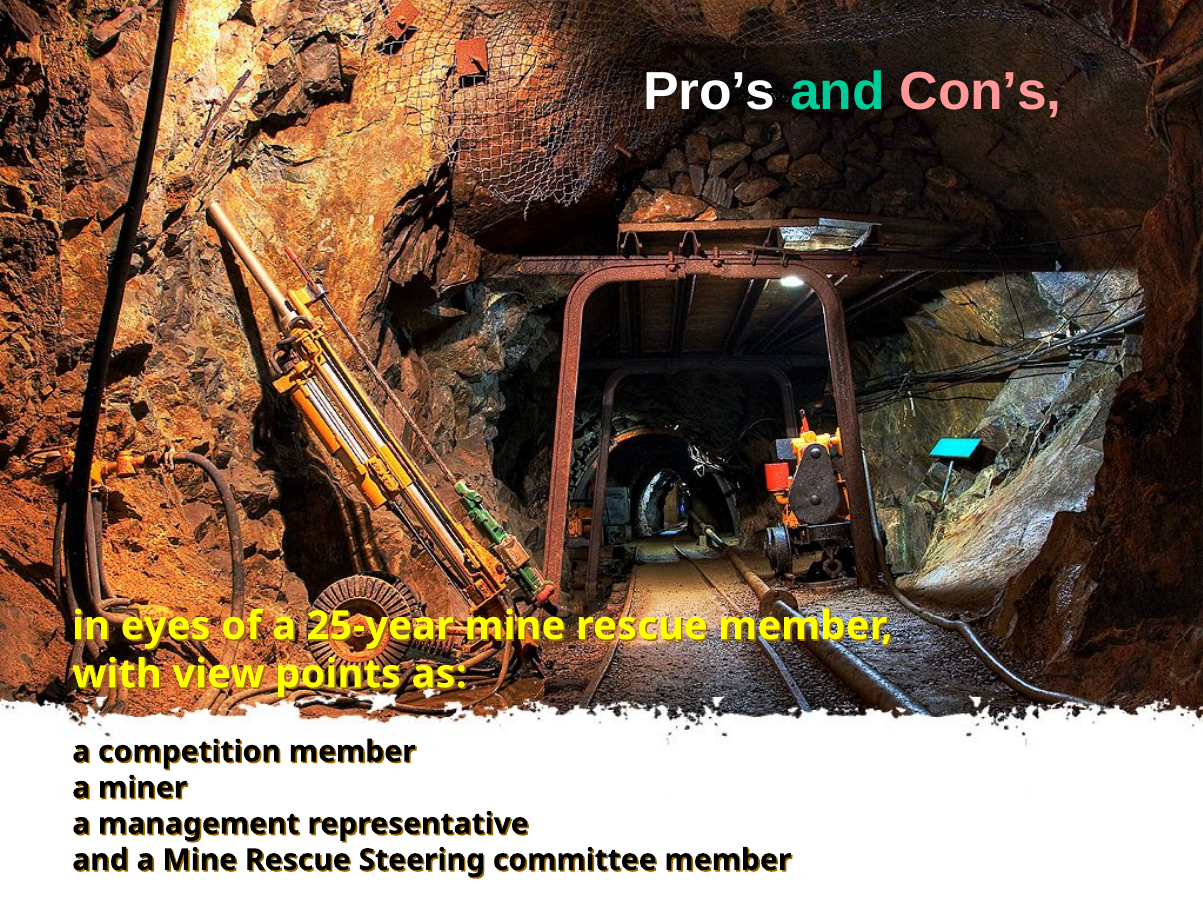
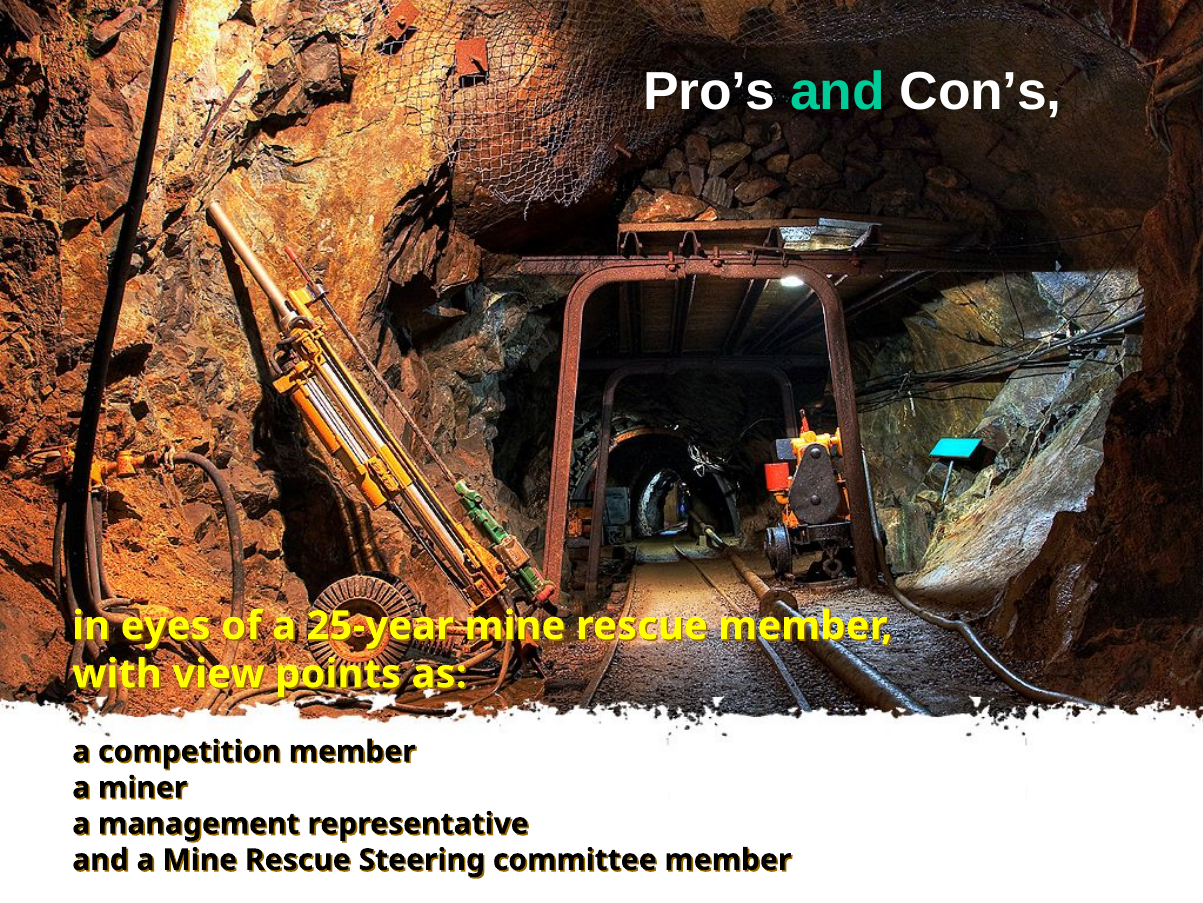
Con’s colour: pink -> white
